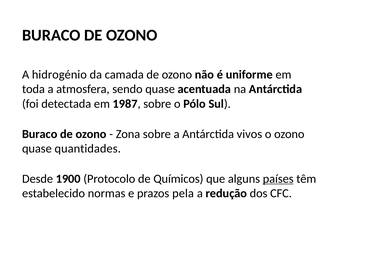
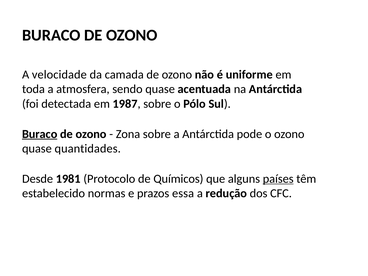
hidrogénio: hidrogénio -> velocidade
Buraco at (40, 134) underline: none -> present
vivos: vivos -> pode
1900: 1900 -> 1981
pela: pela -> essa
